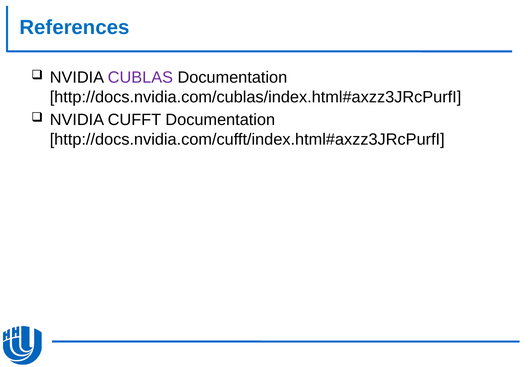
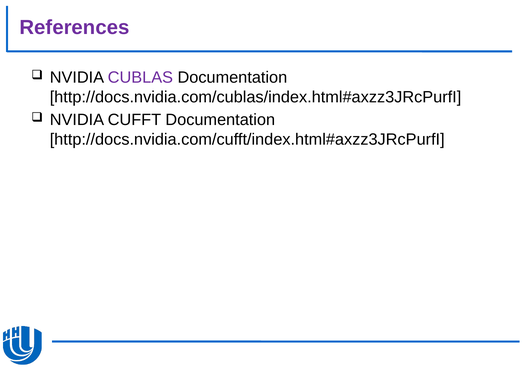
References colour: blue -> purple
